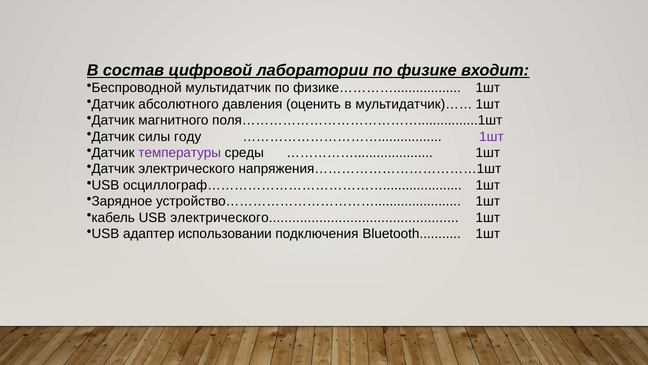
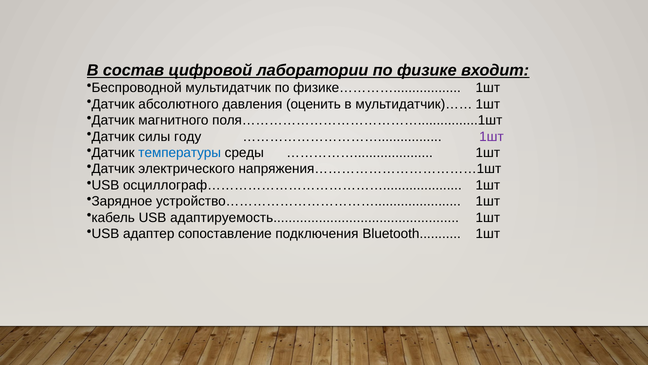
температуры colour: purple -> blue
USB электрического: электрического -> адаптируемость
использовании: использовании -> сопоставление
